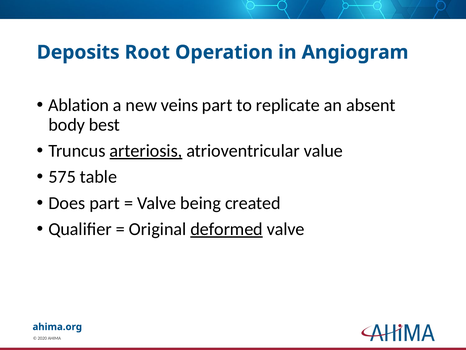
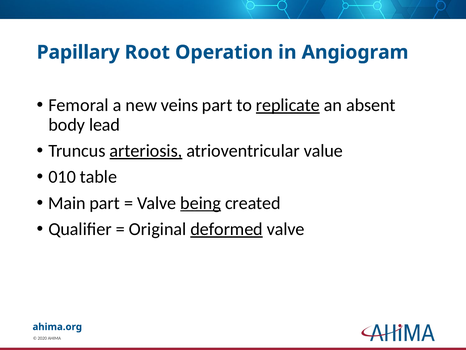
Deposits: Deposits -> Papillary
Ablation: Ablation -> Femoral
replicate underline: none -> present
best: best -> lead
575: 575 -> 010
Does: Does -> Main
being underline: none -> present
